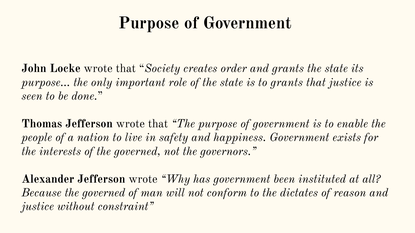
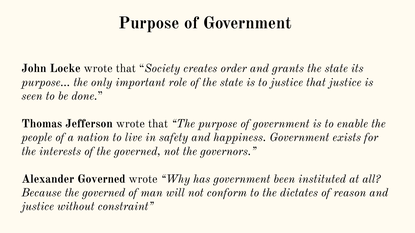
to grants: grants -> justice
Alexander Jefferson: Jefferson -> Governed
